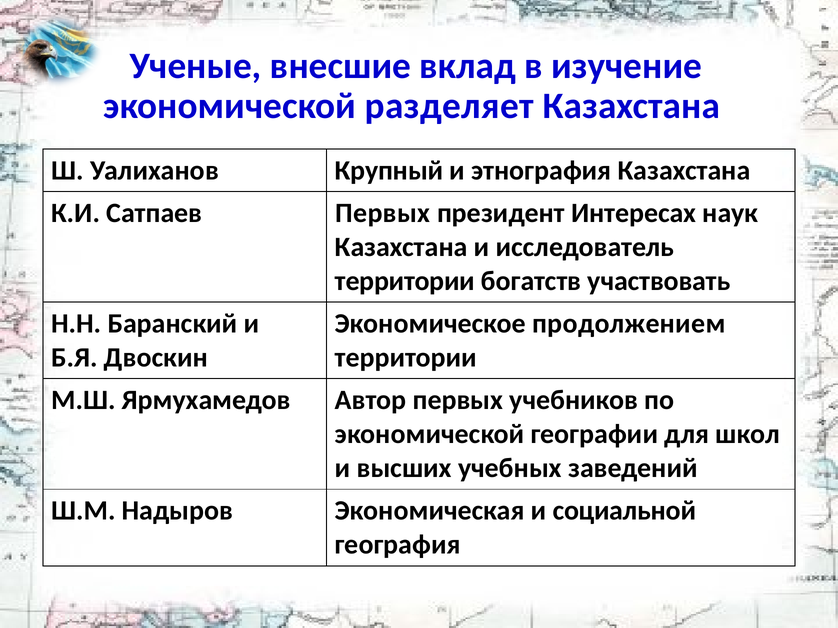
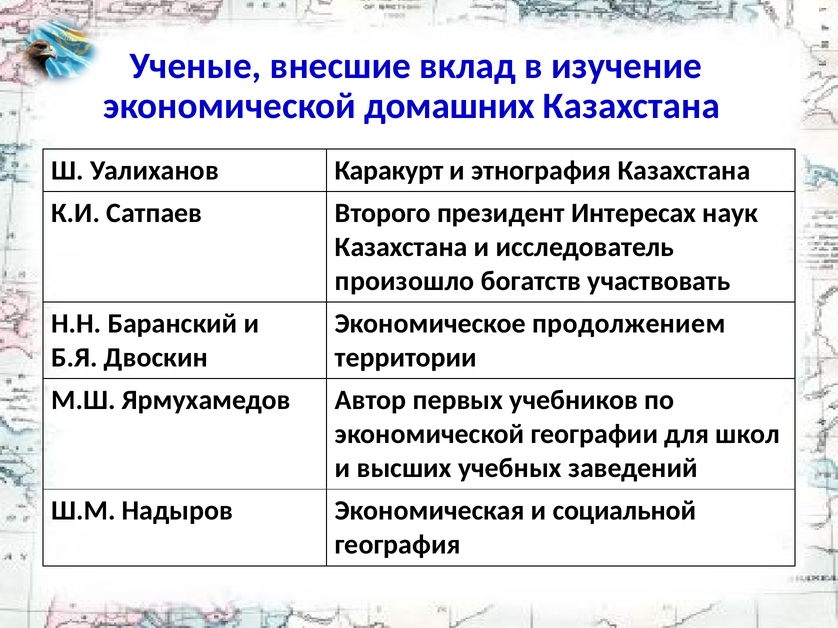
разделяет: разделяет -> домашних
Крупный: Крупный -> Каракурт
Сатпаев Первых: Первых -> Второго
территории at (405, 281): территории -> произошло
